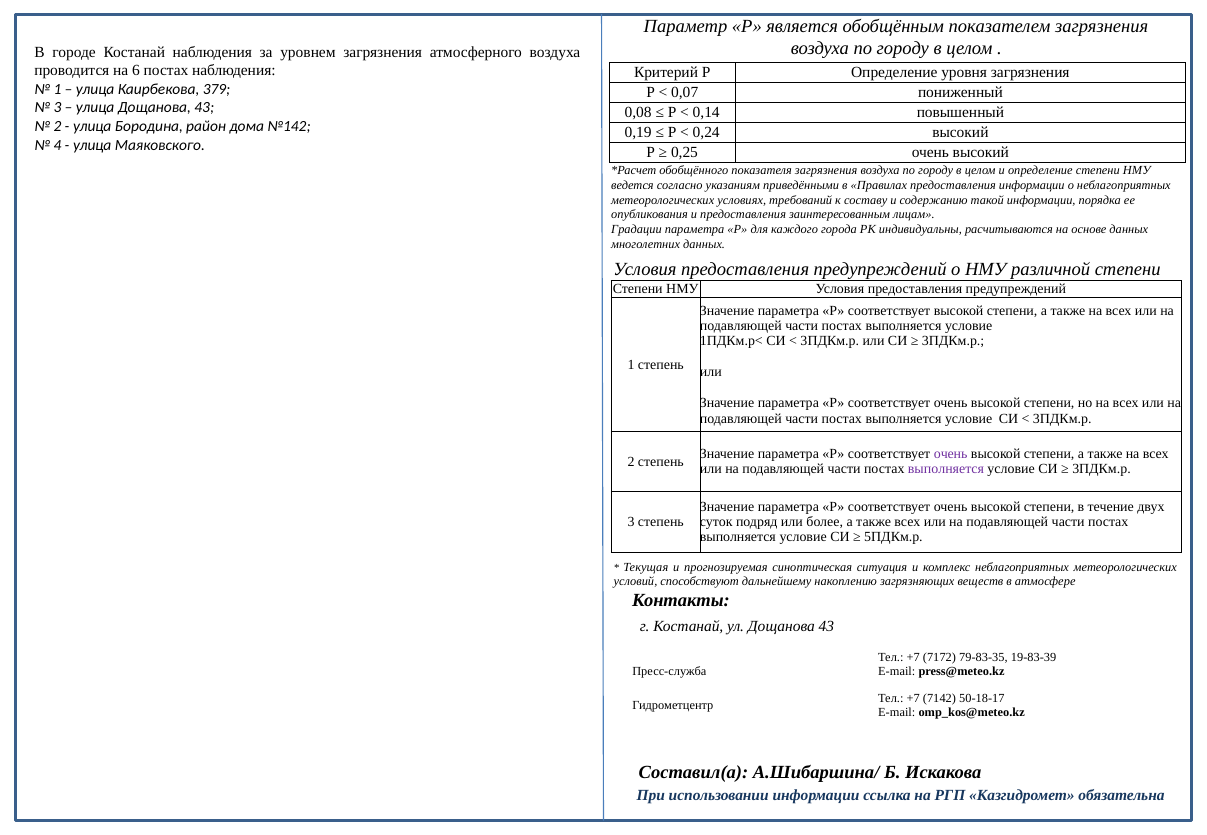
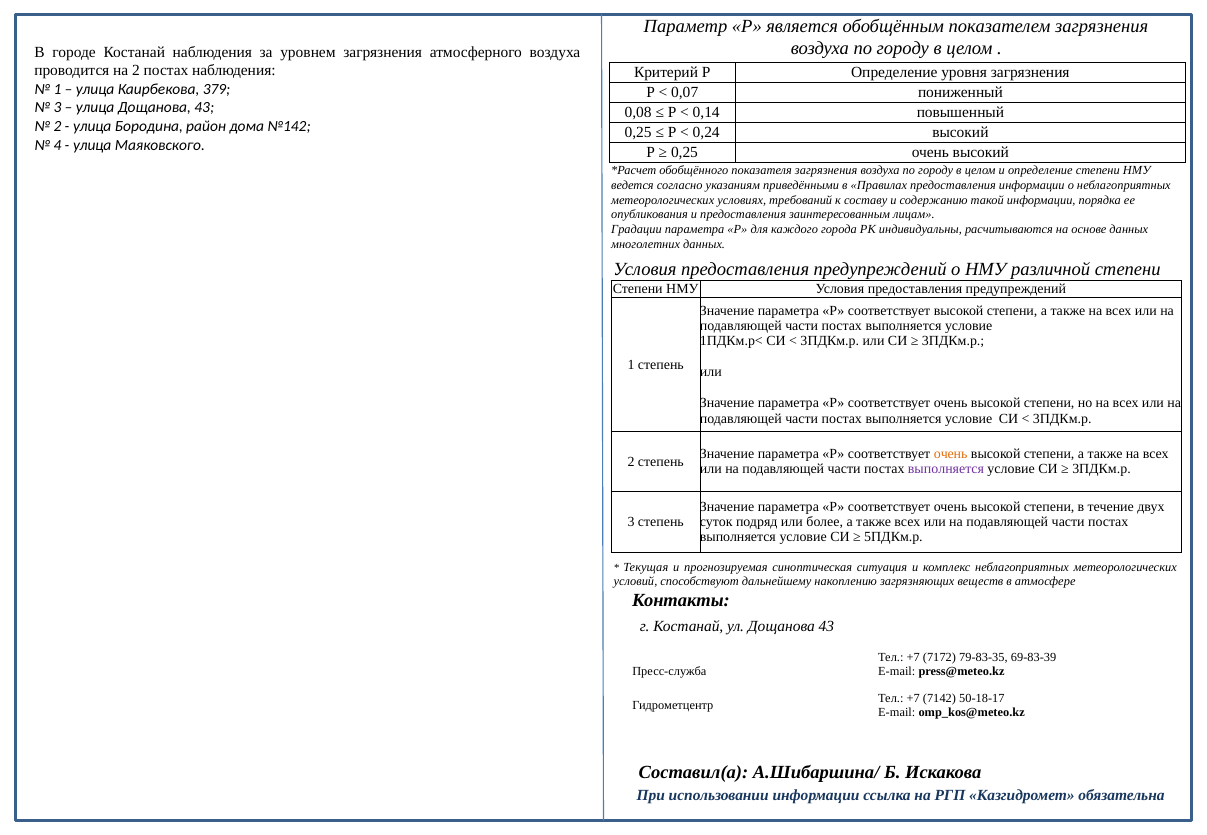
на 6: 6 -> 2
0,19 at (638, 132): 0,19 -> 0,25
очень at (951, 454) colour: purple -> orange
19-83-39: 19-83-39 -> 69-83-39
